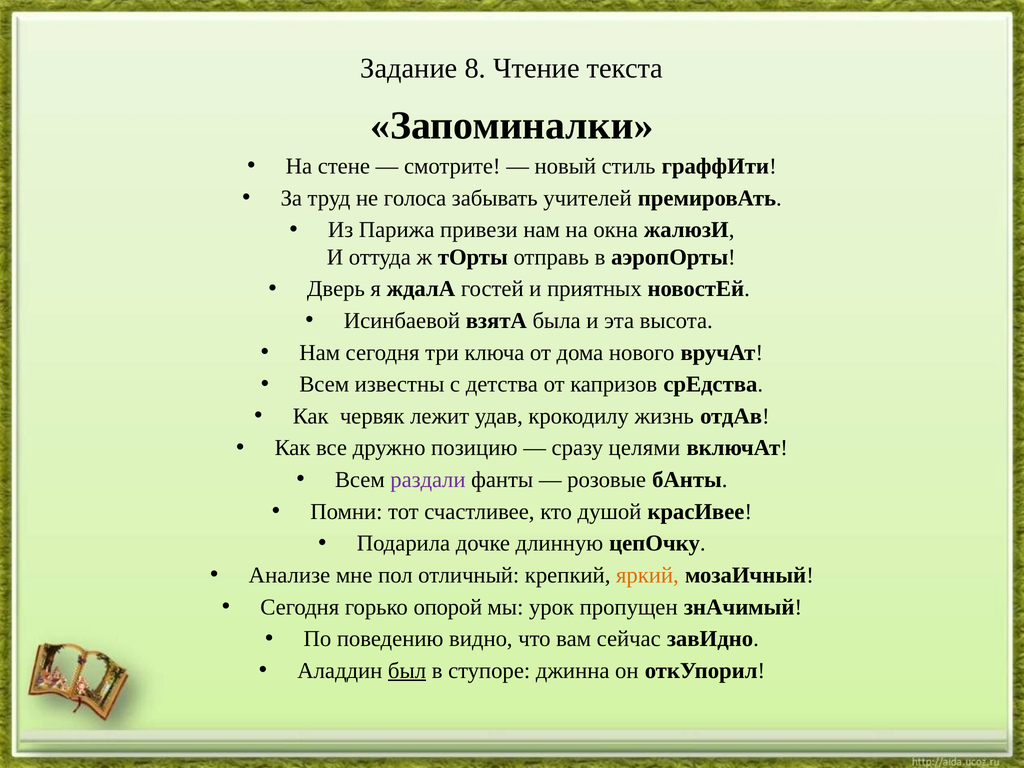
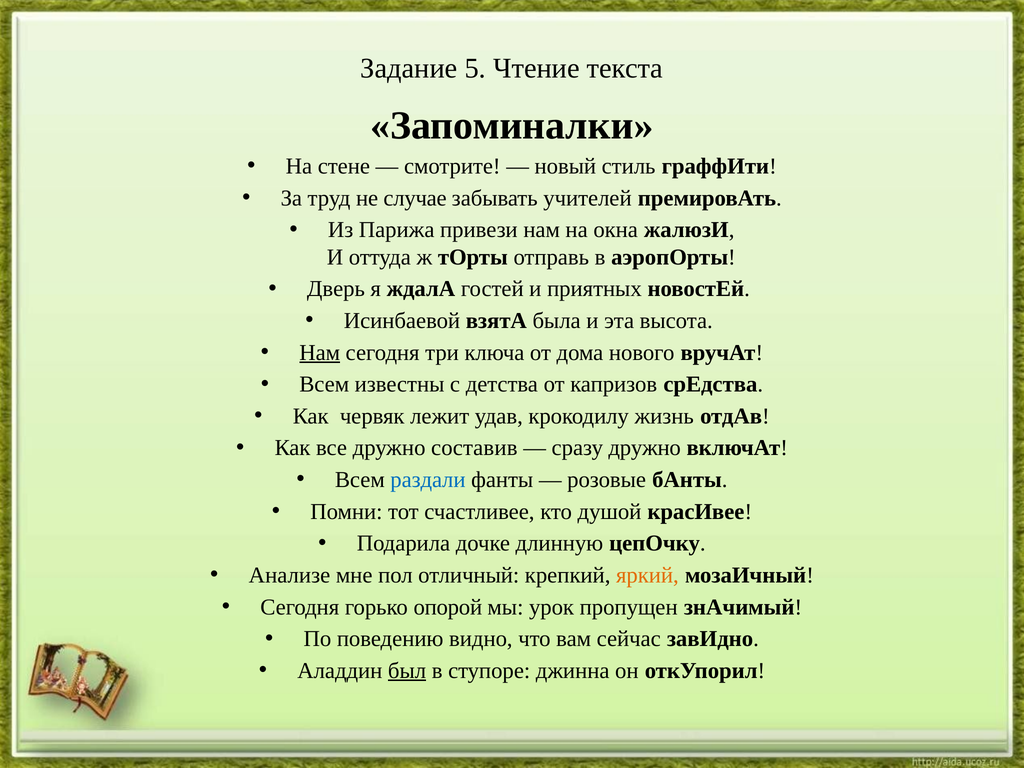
8: 8 -> 5
голоса: голоса -> случае
Нам at (320, 353) underline: none -> present
позицию: позицию -> составив
сразу целями: целями -> дружно
раздали colour: purple -> blue
